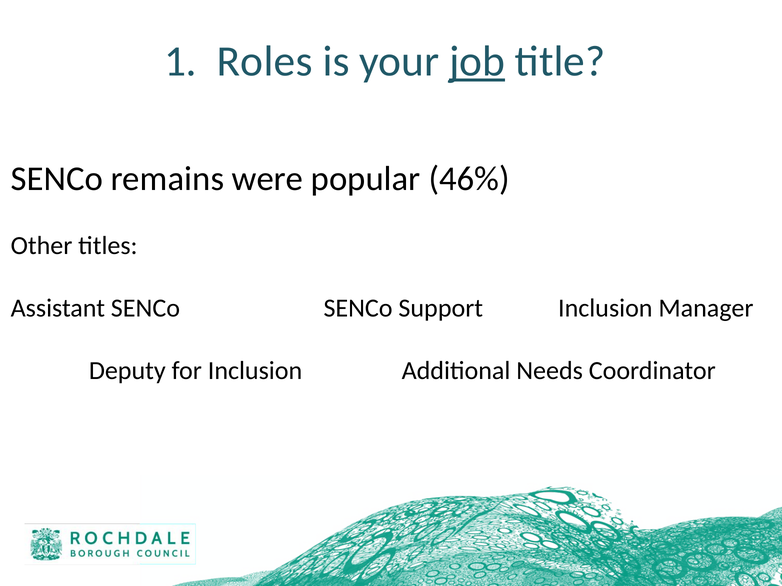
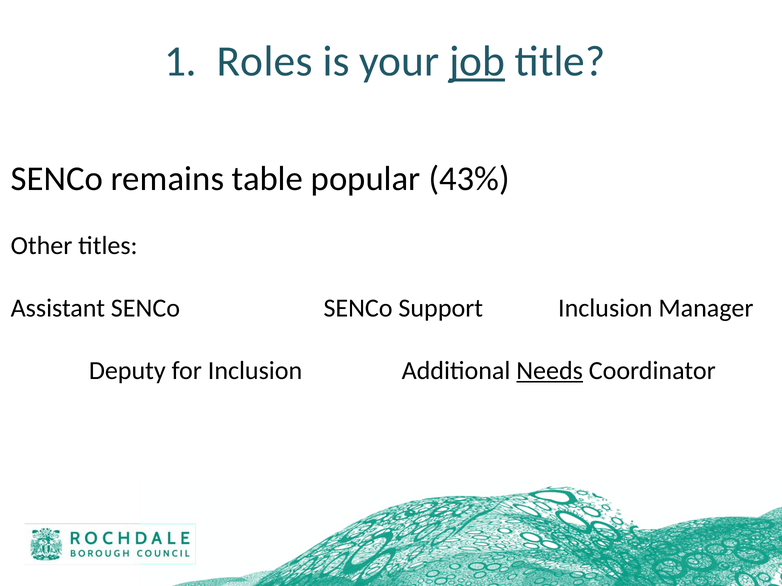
were: were -> table
46%: 46% -> 43%
Needs underline: none -> present
